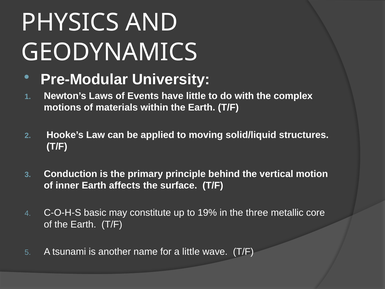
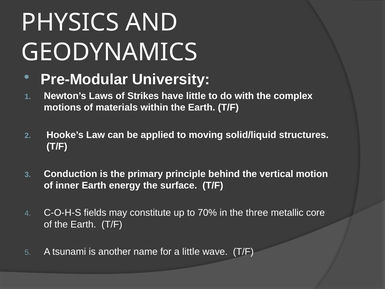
Events: Events -> Strikes
affects: affects -> energy
basic: basic -> fields
19%: 19% -> 70%
